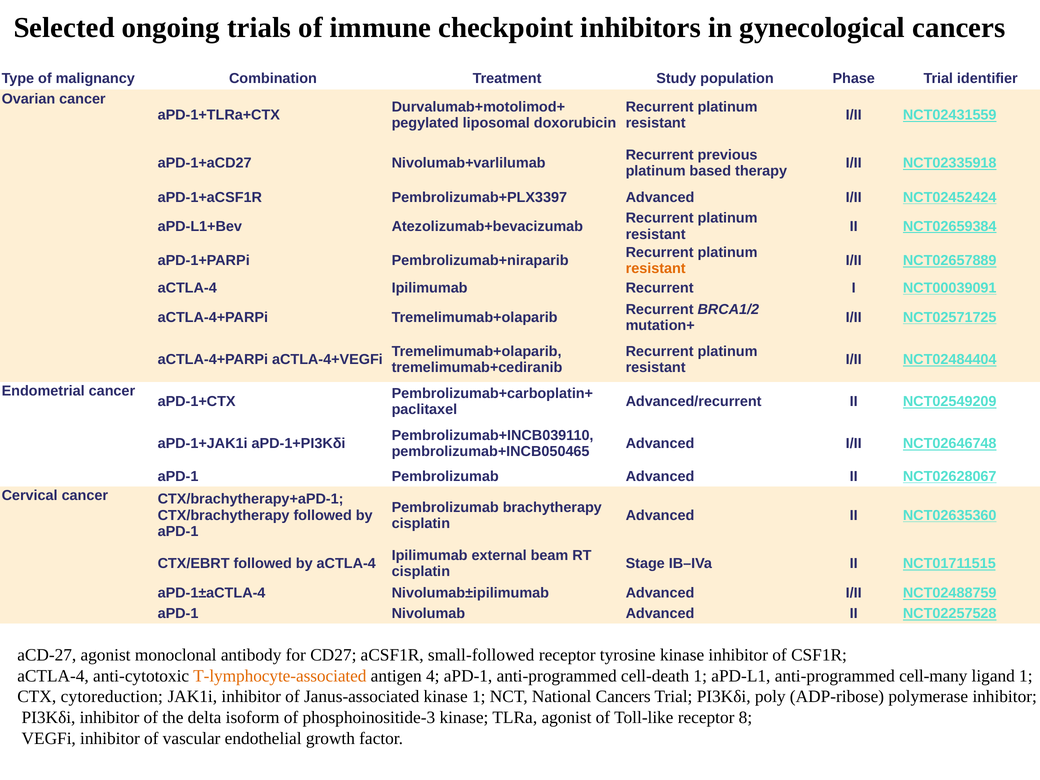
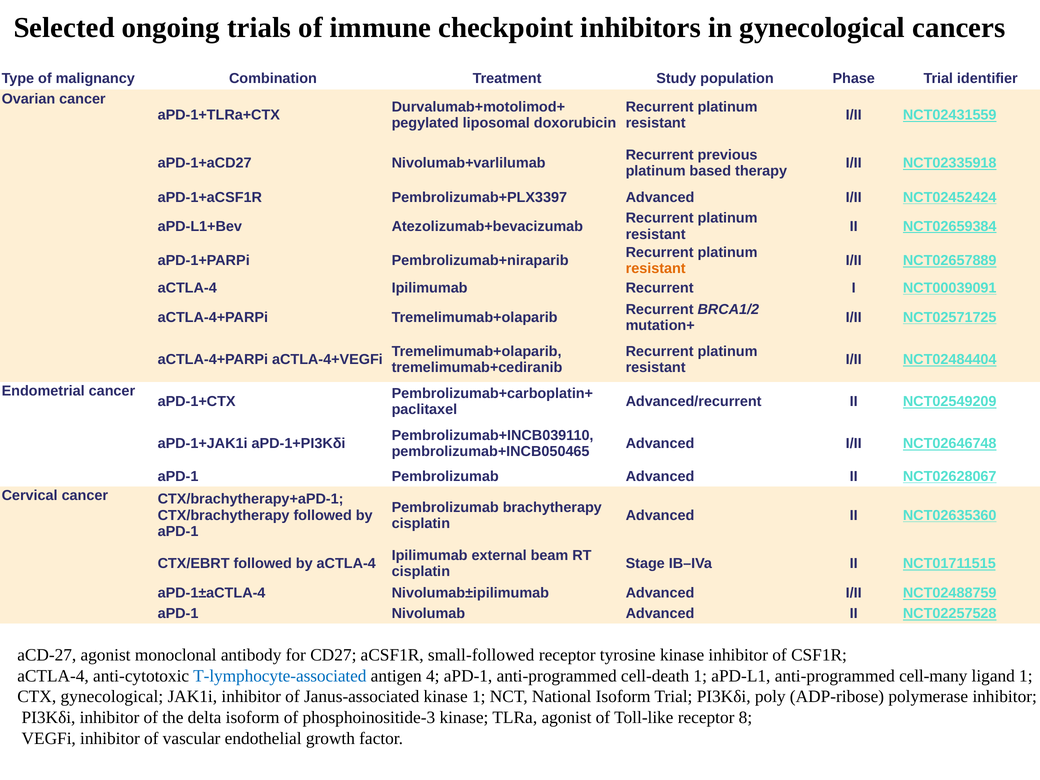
T-lymphocyte-associated colour: orange -> blue
CTX cytoreduction: cytoreduction -> gynecological
National Cancers: Cancers -> Isoform
